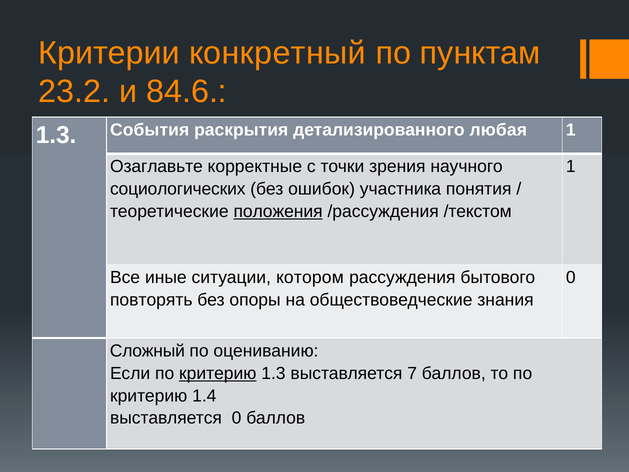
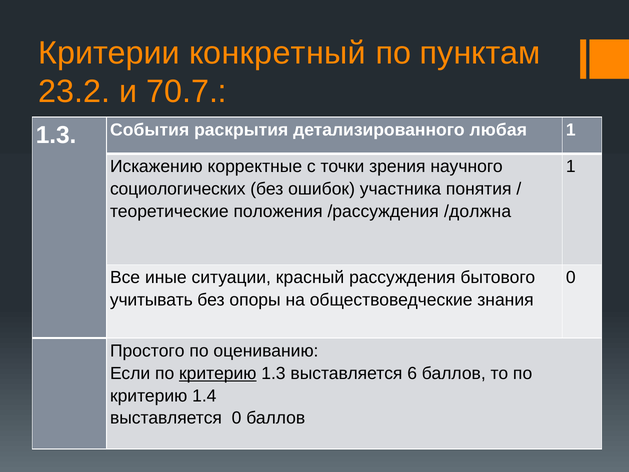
84.6: 84.6 -> 70.7
Озаглавьте: Озаглавьте -> Искажению
положения underline: present -> none
/текстом: /текстом -> /должна
котором: котором -> красный
повторять: повторять -> учитывать
Сложный: Сложный -> Простого
7: 7 -> 6
